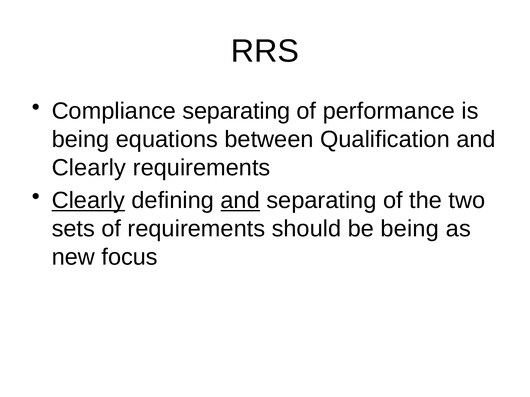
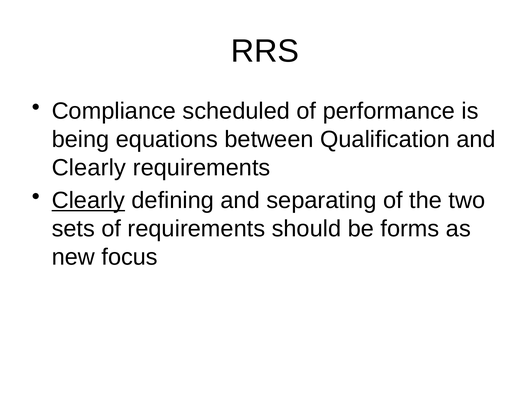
Compliance separating: separating -> scheduled
and at (240, 201) underline: present -> none
be being: being -> forms
